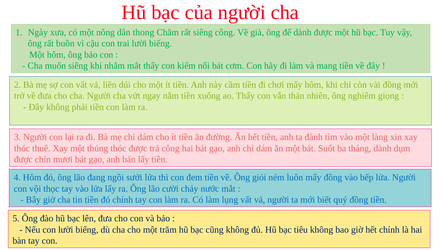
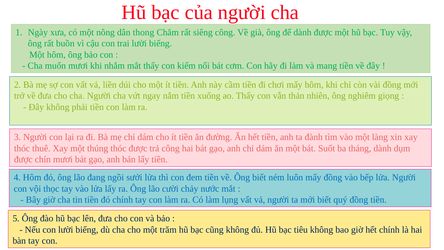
muốn siêng: siêng -> mươi
Ông giỏi: giỏi -> biết
